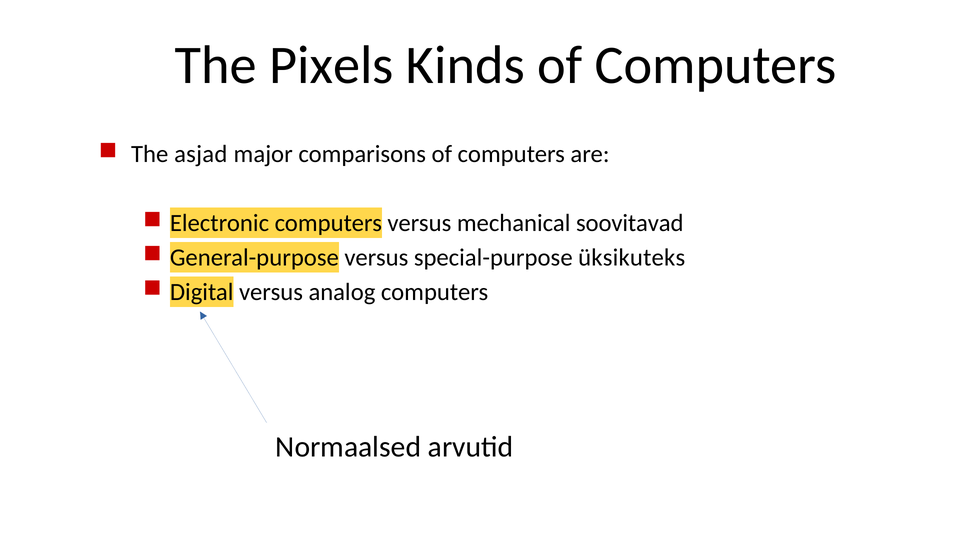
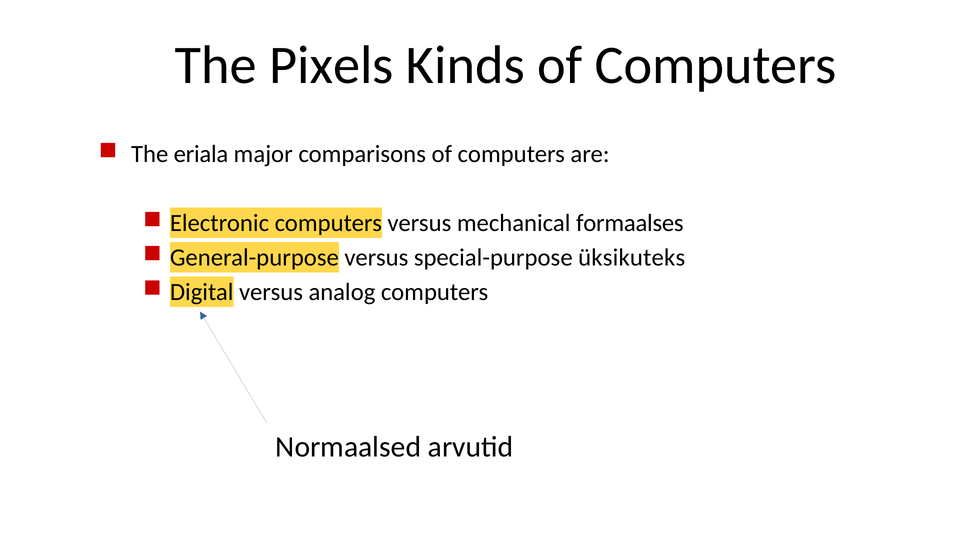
asjad: asjad -> eriala
soovitavad: soovitavad -> formaalses
